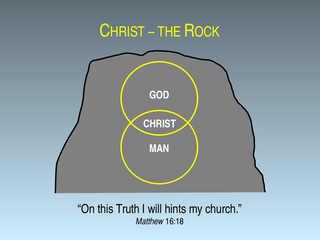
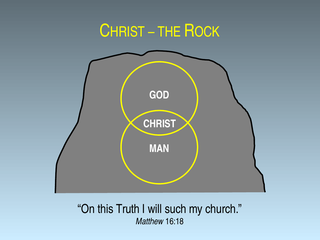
hints: hints -> such
